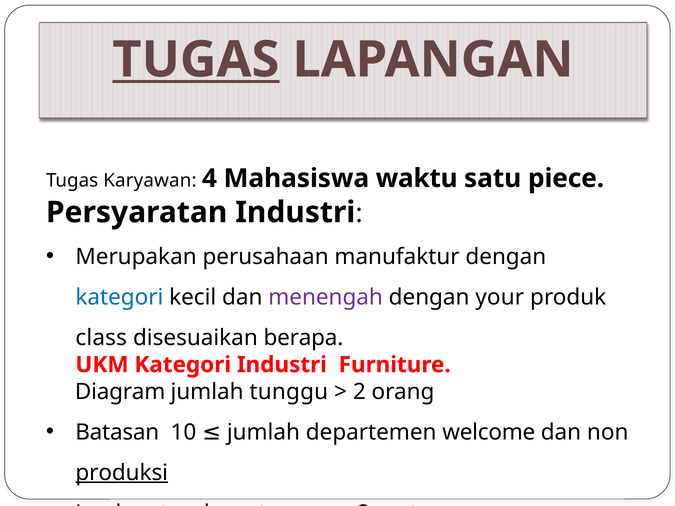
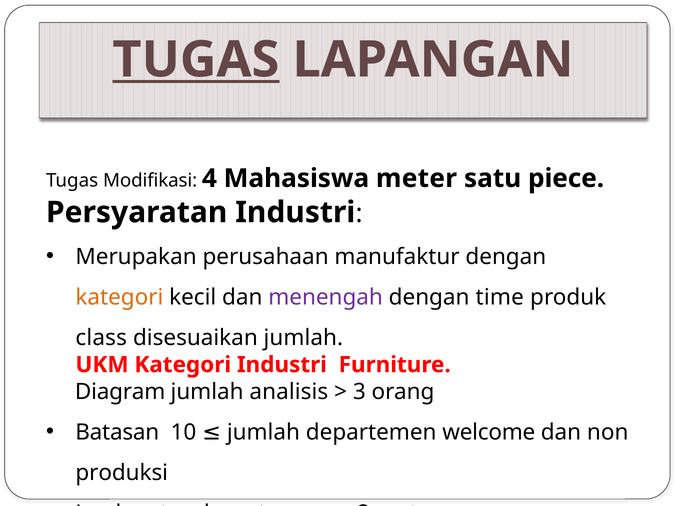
Karyawan: Karyawan -> Modifikasi
Mahasiswa waktu: waktu -> meter
kategori at (119, 297) colour: blue -> orange
your: your -> time
disesuaikan berapa: berapa -> jumlah
tunggu: tunggu -> analisis
2 at (359, 392): 2 -> 3
produksi underline: present -> none
